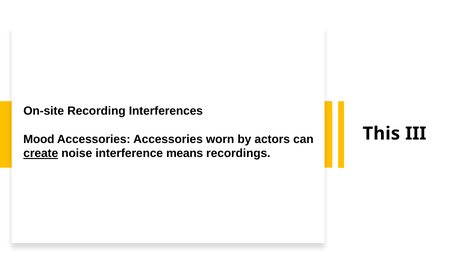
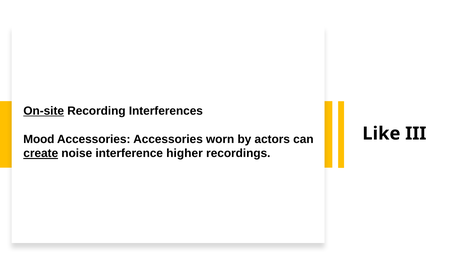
On-site underline: none -> present
This: This -> Like
means: means -> higher
